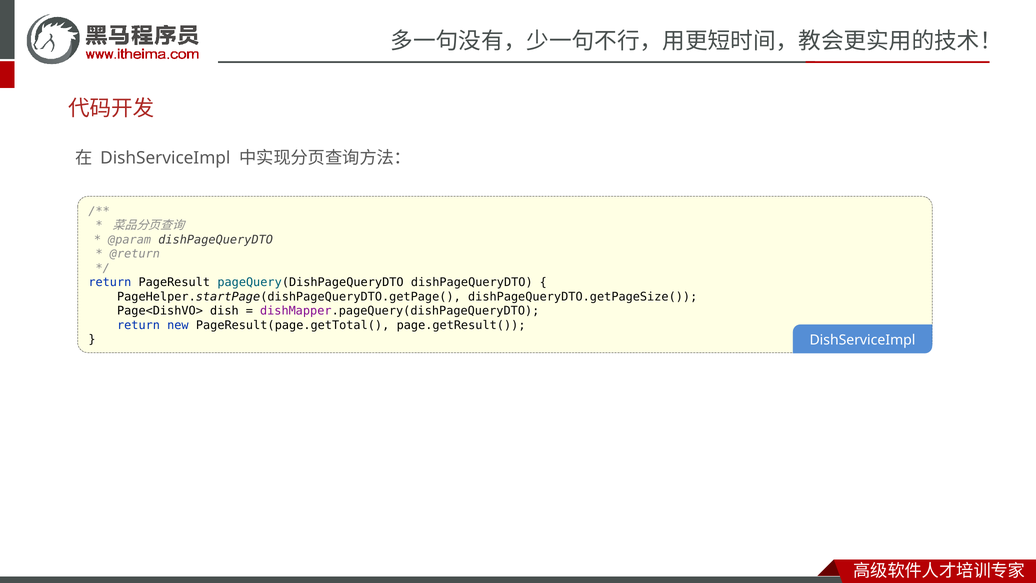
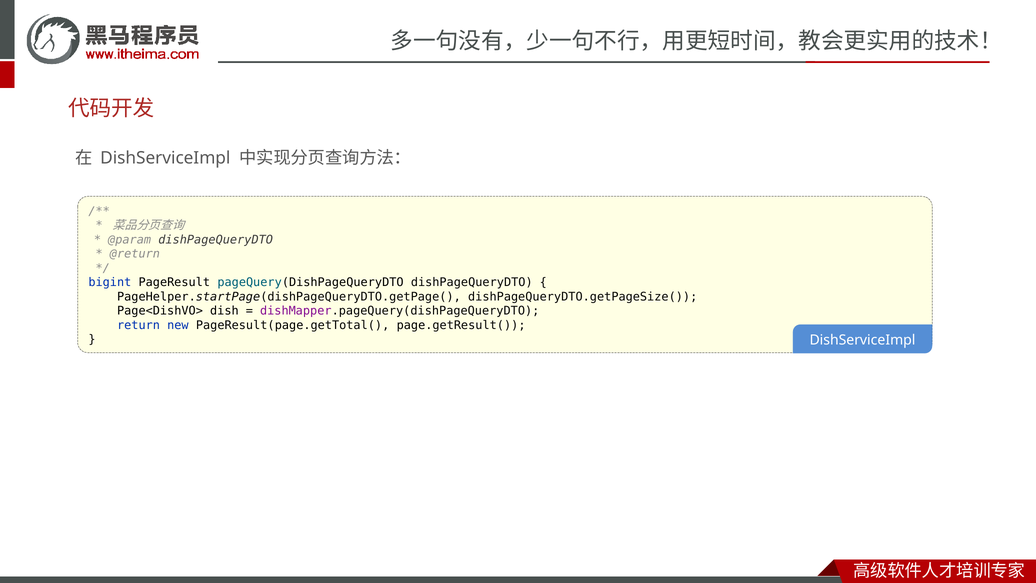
return at (110, 282): return -> bigint
